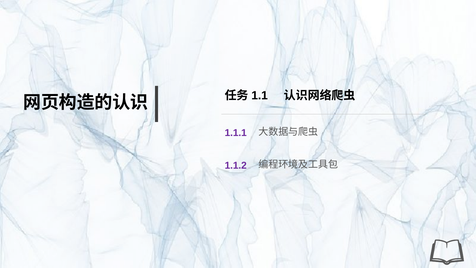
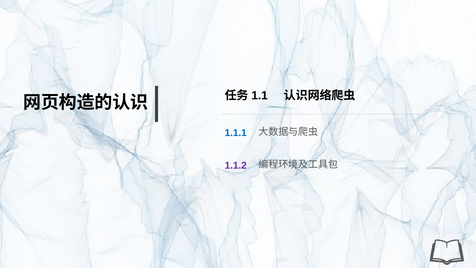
1.1.1 colour: purple -> blue
